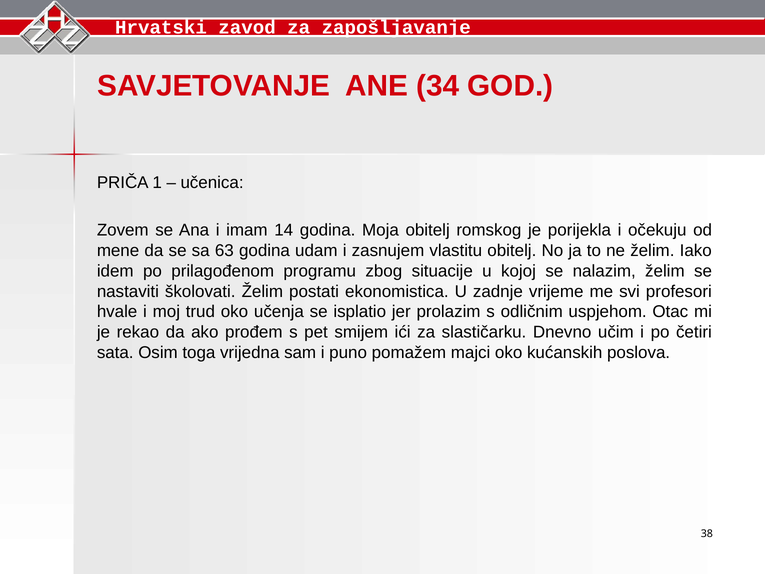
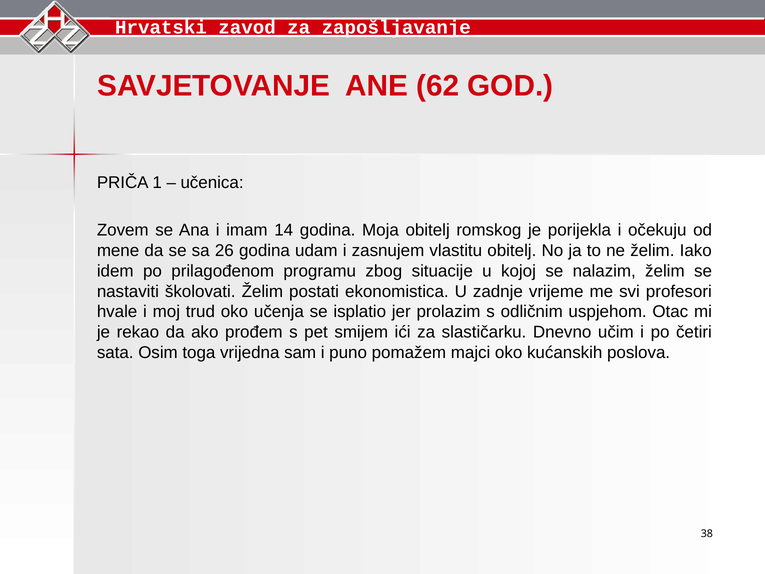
34: 34 -> 62
63: 63 -> 26
